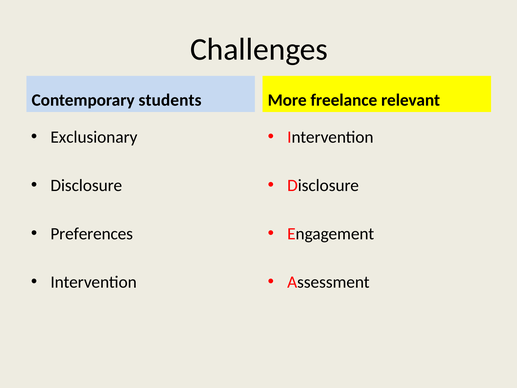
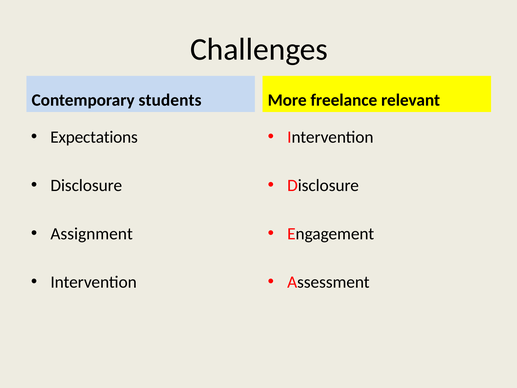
Exclusionary: Exclusionary -> Expectations
Preferences: Preferences -> Assignment
